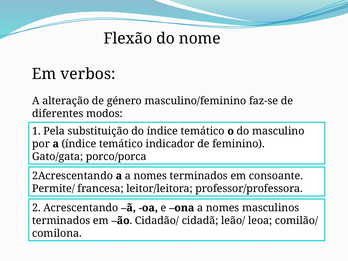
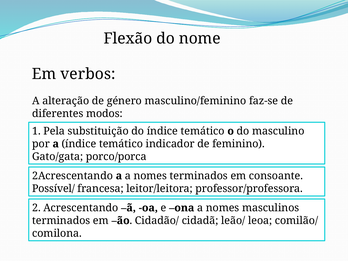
Permite/: Permite/ -> Possível/
